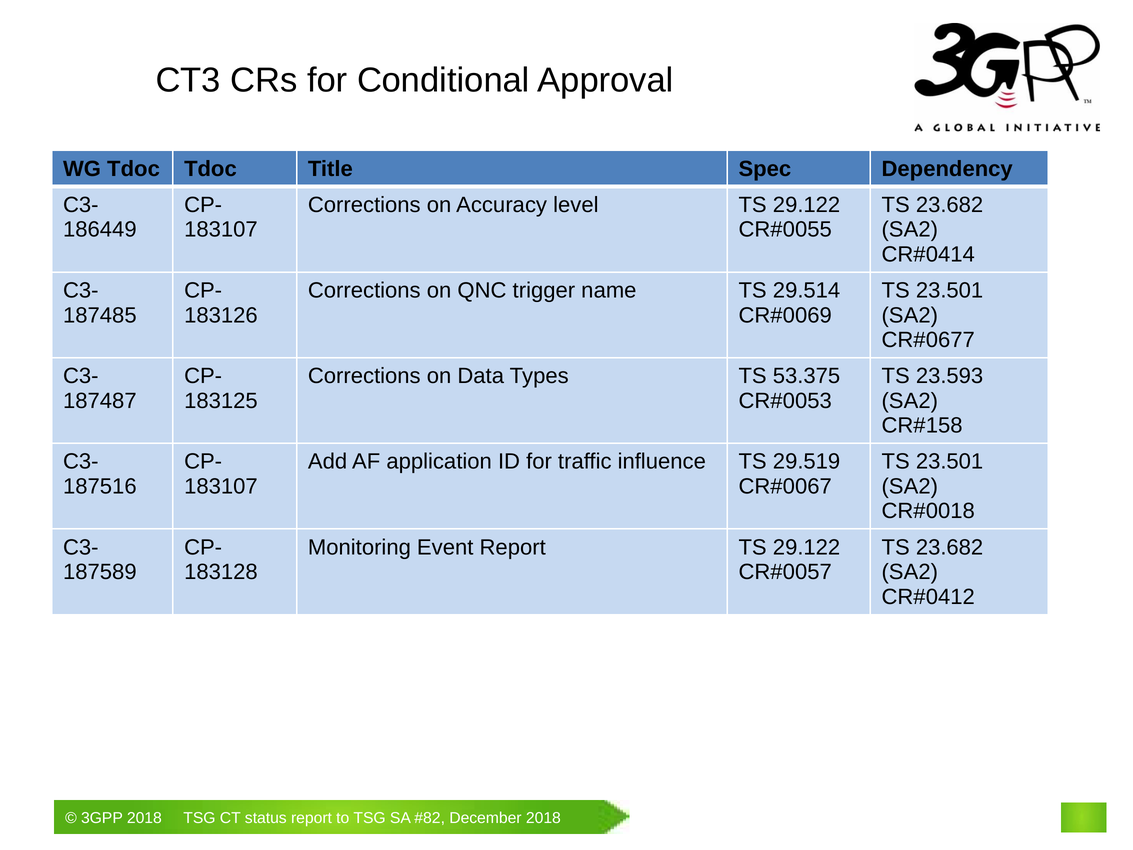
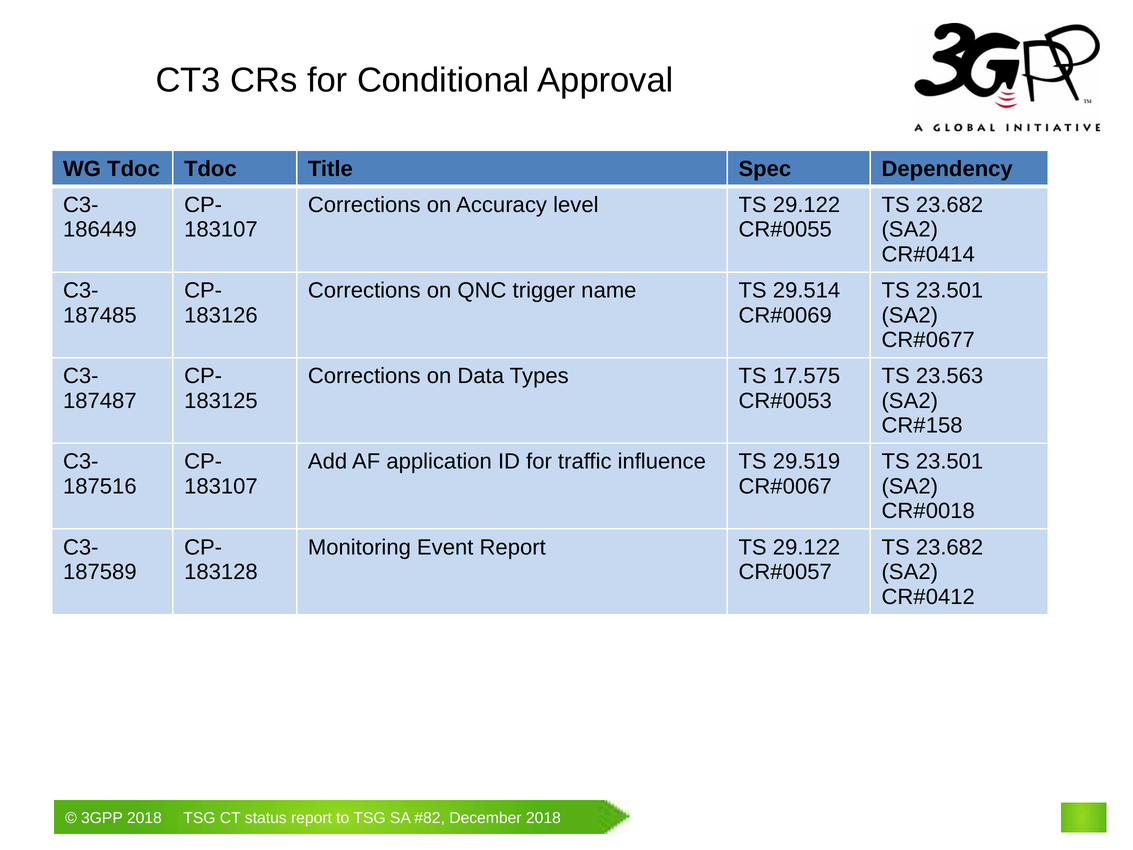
53.375: 53.375 -> 17.575
23.593: 23.593 -> 23.563
